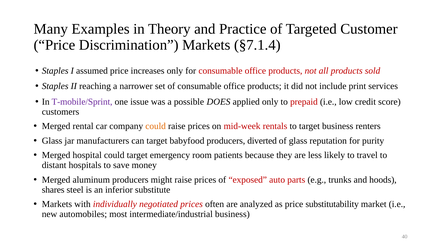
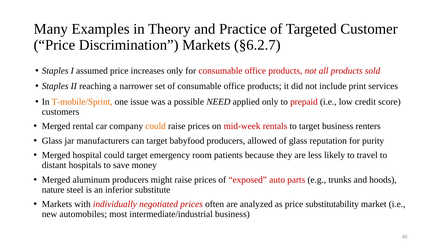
§7.1.4: §7.1.4 -> §6.2.7
T-mobile/Sprint colour: purple -> orange
DOES: DOES -> NEED
diverted: diverted -> allowed
shares: shares -> nature
